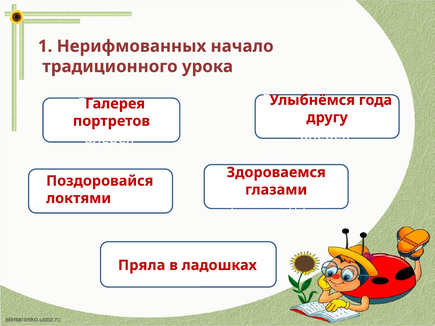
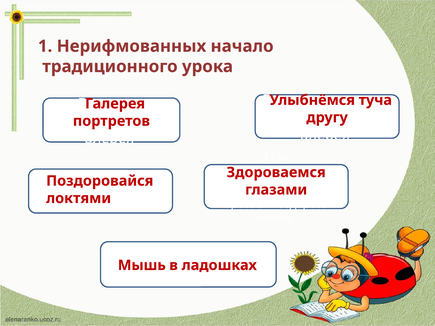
года: года -> туча
Пряла: Пряла -> Мышь
